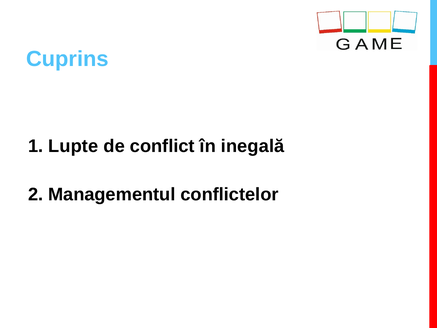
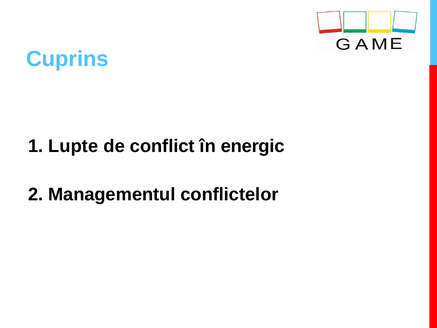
inegală: inegală -> energic
